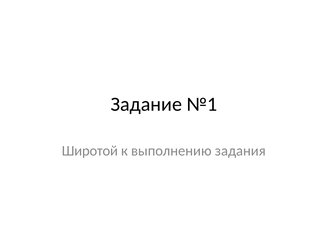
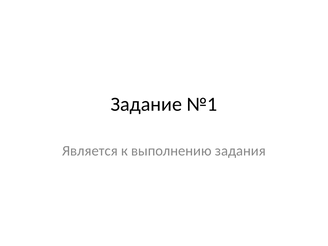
Широтой: Широтой -> Является
